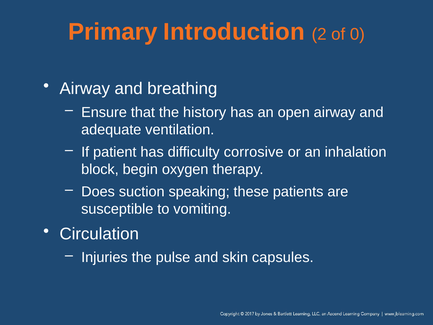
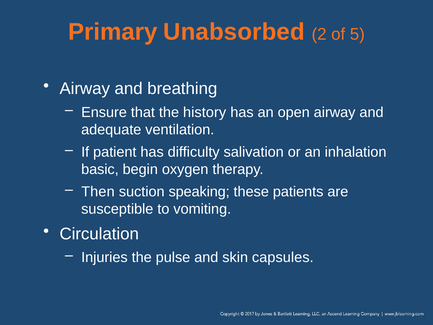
Introduction: Introduction -> Unabsorbed
0: 0 -> 5
corrosive: corrosive -> salivation
block: block -> basic
Does: Does -> Then
